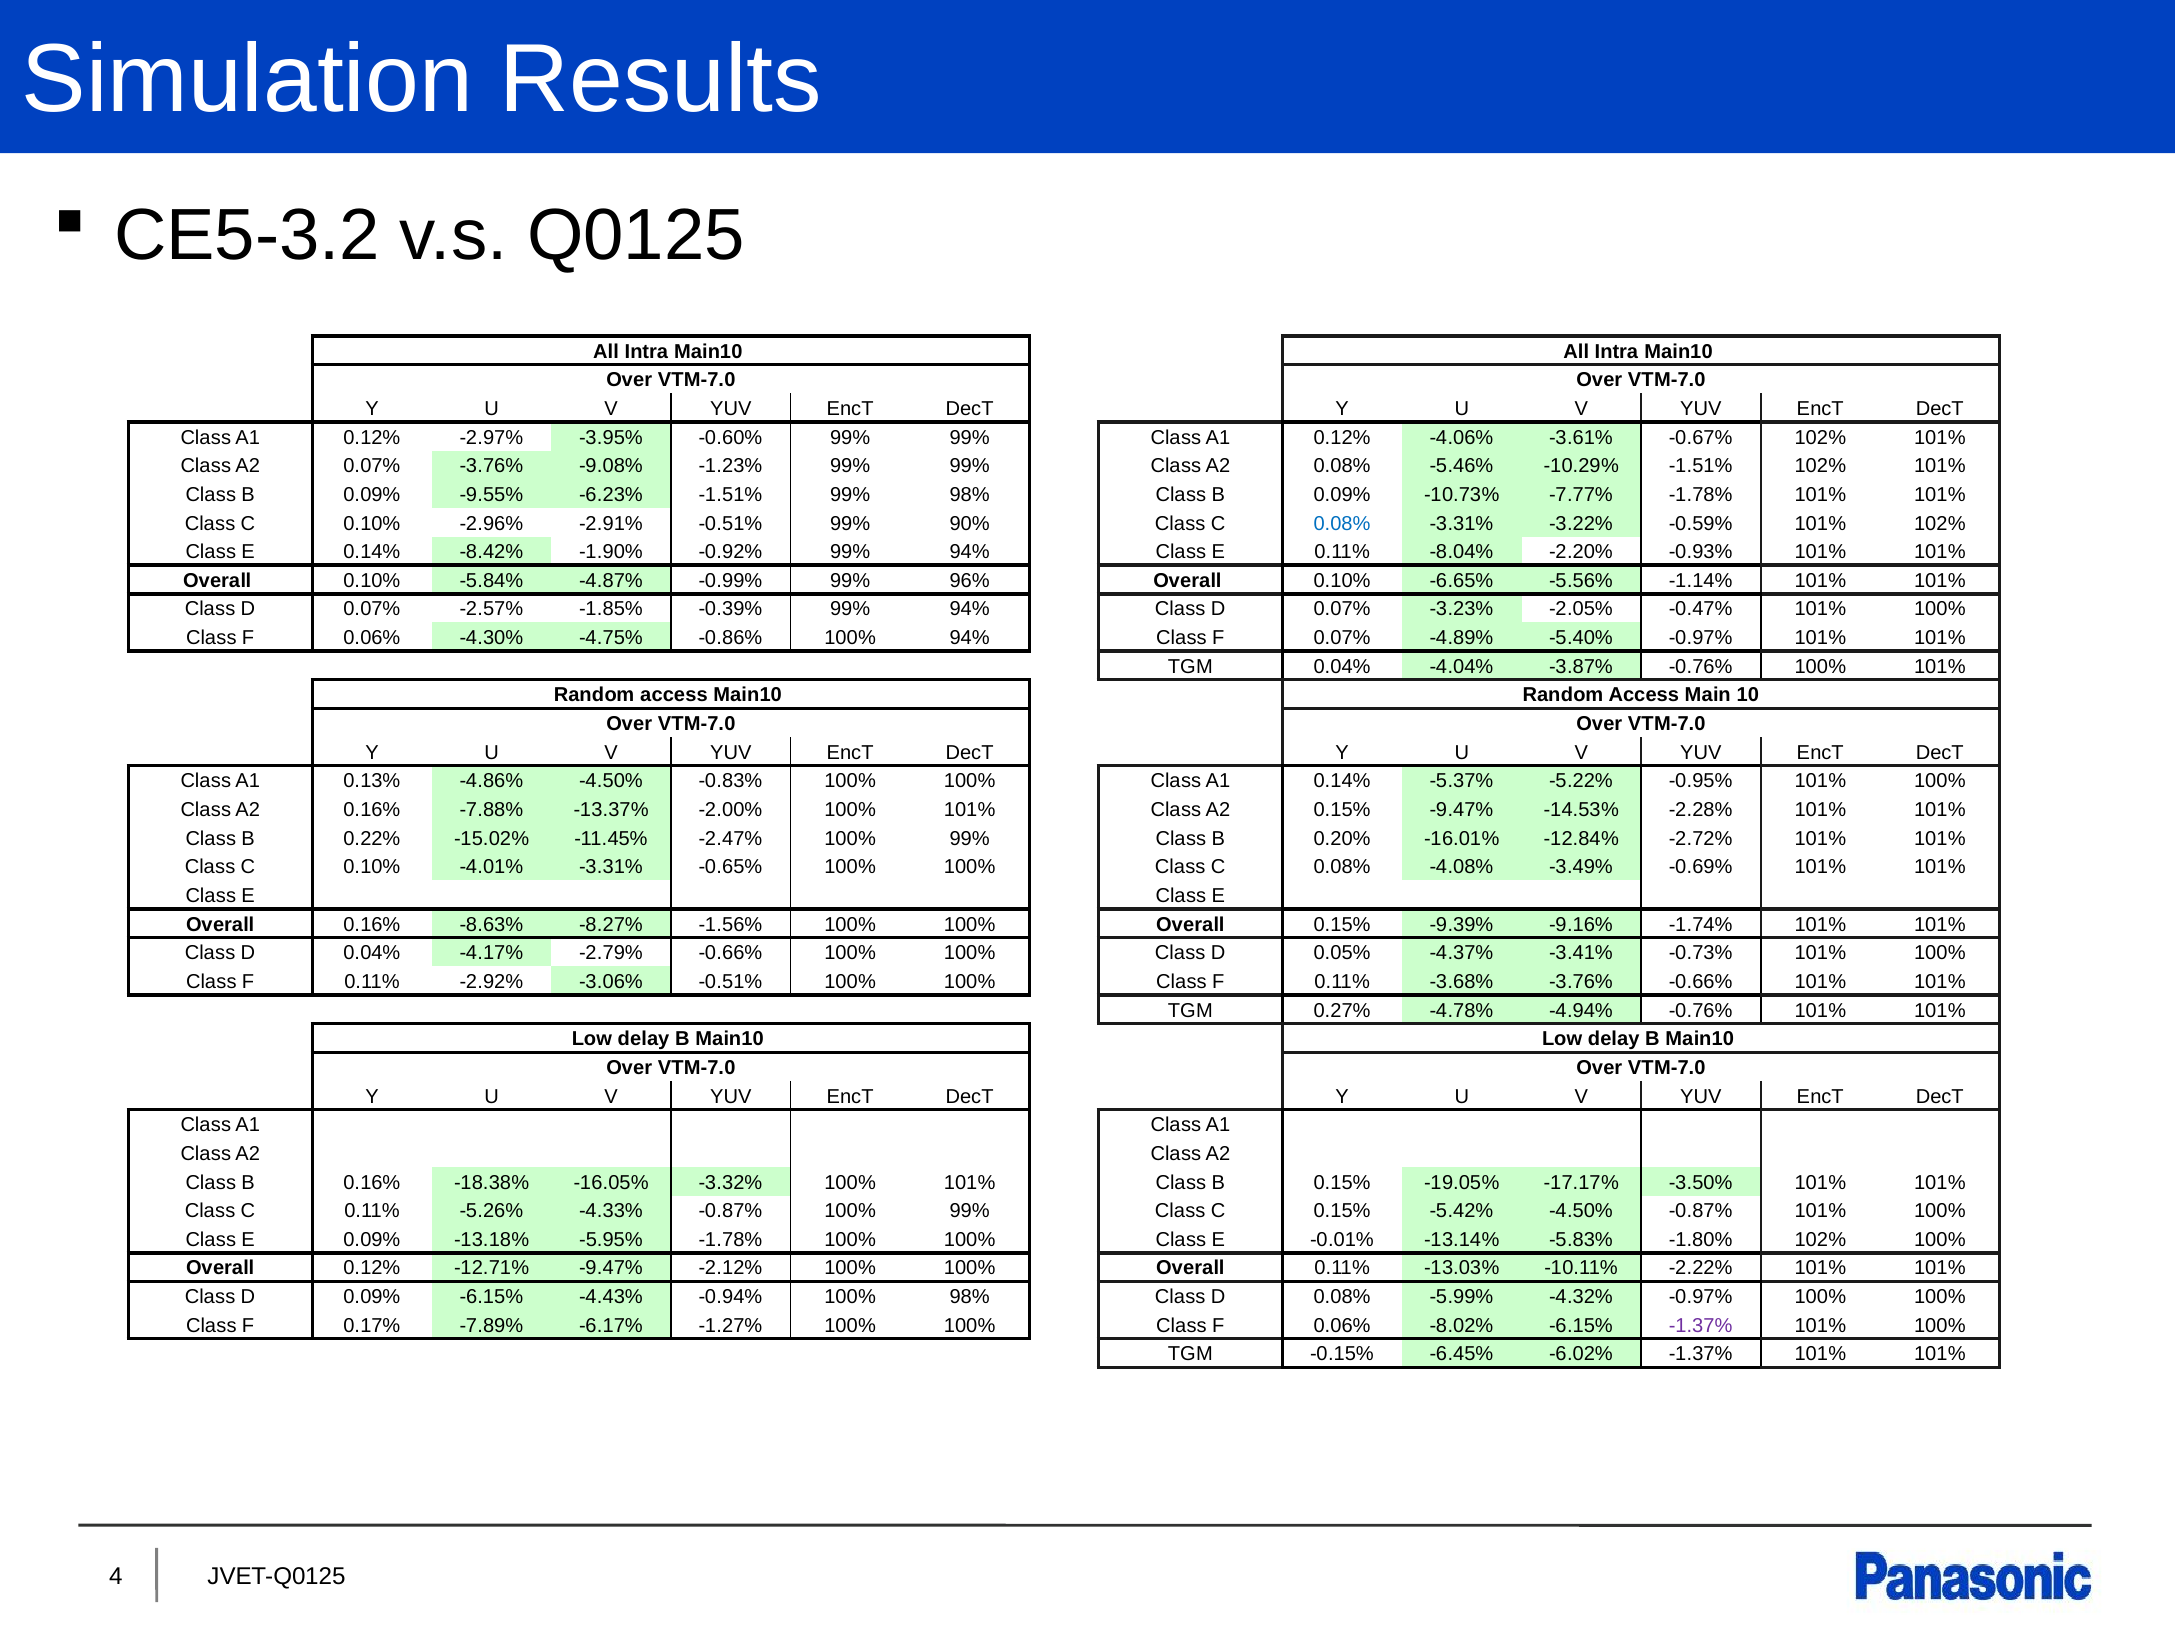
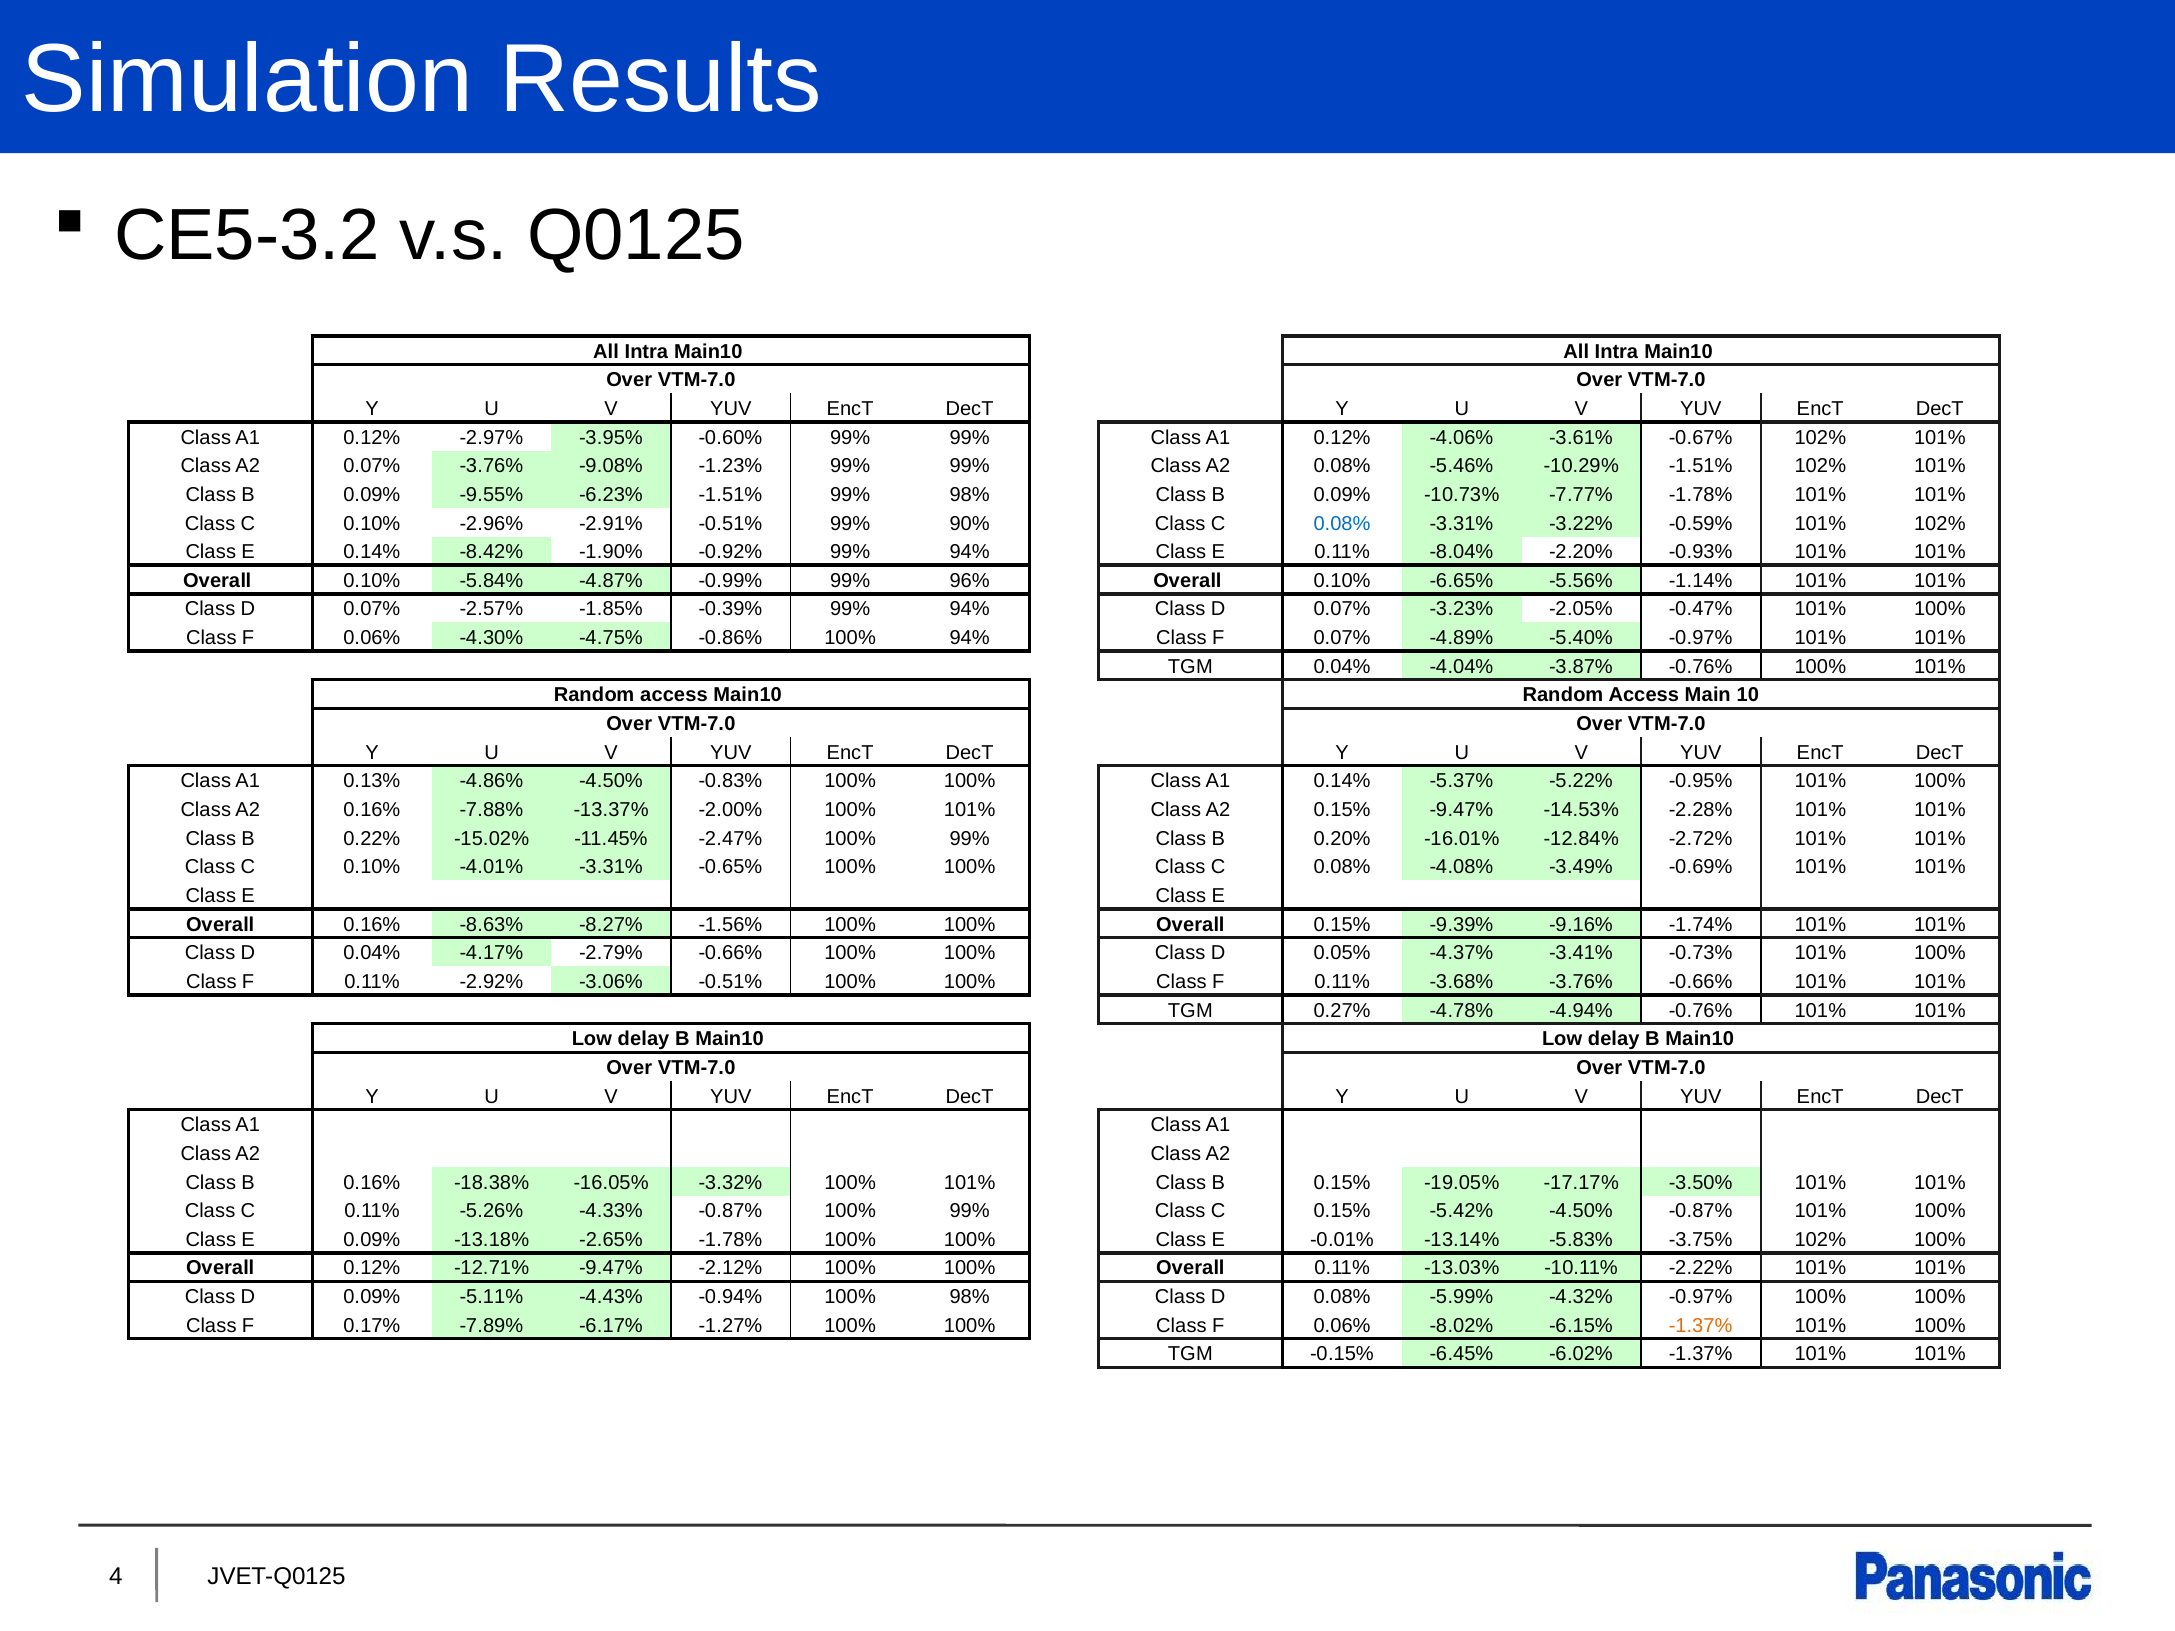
-5.95%: -5.95% -> -2.65%
-1.80%: -1.80% -> -3.75%
0.09% -6.15%: -6.15% -> -5.11%
-1.37% at (1701, 1326) colour: purple -> orange
